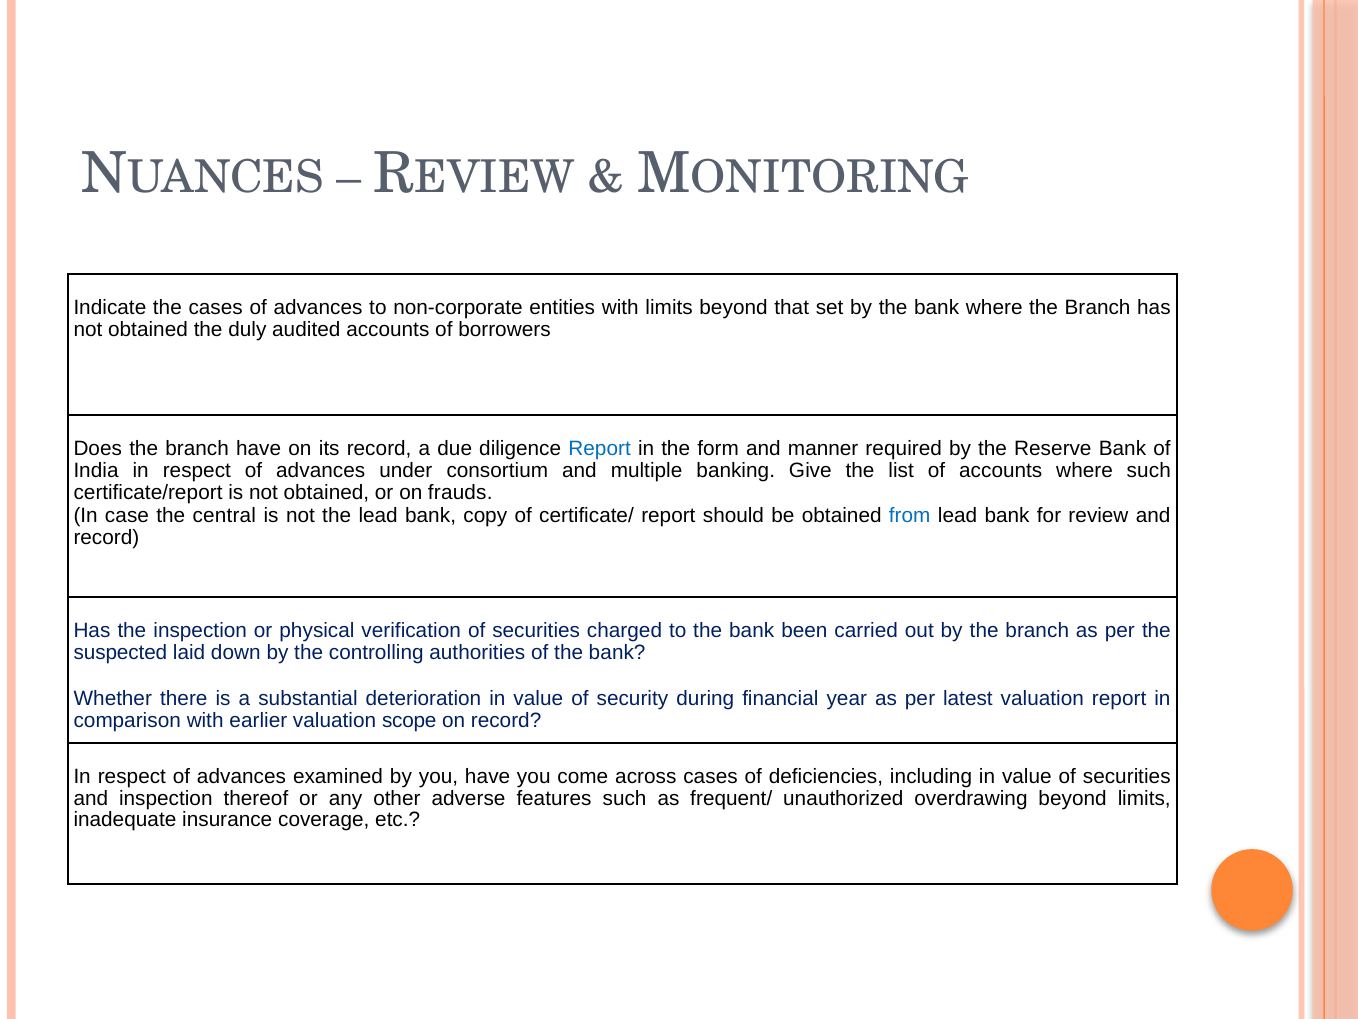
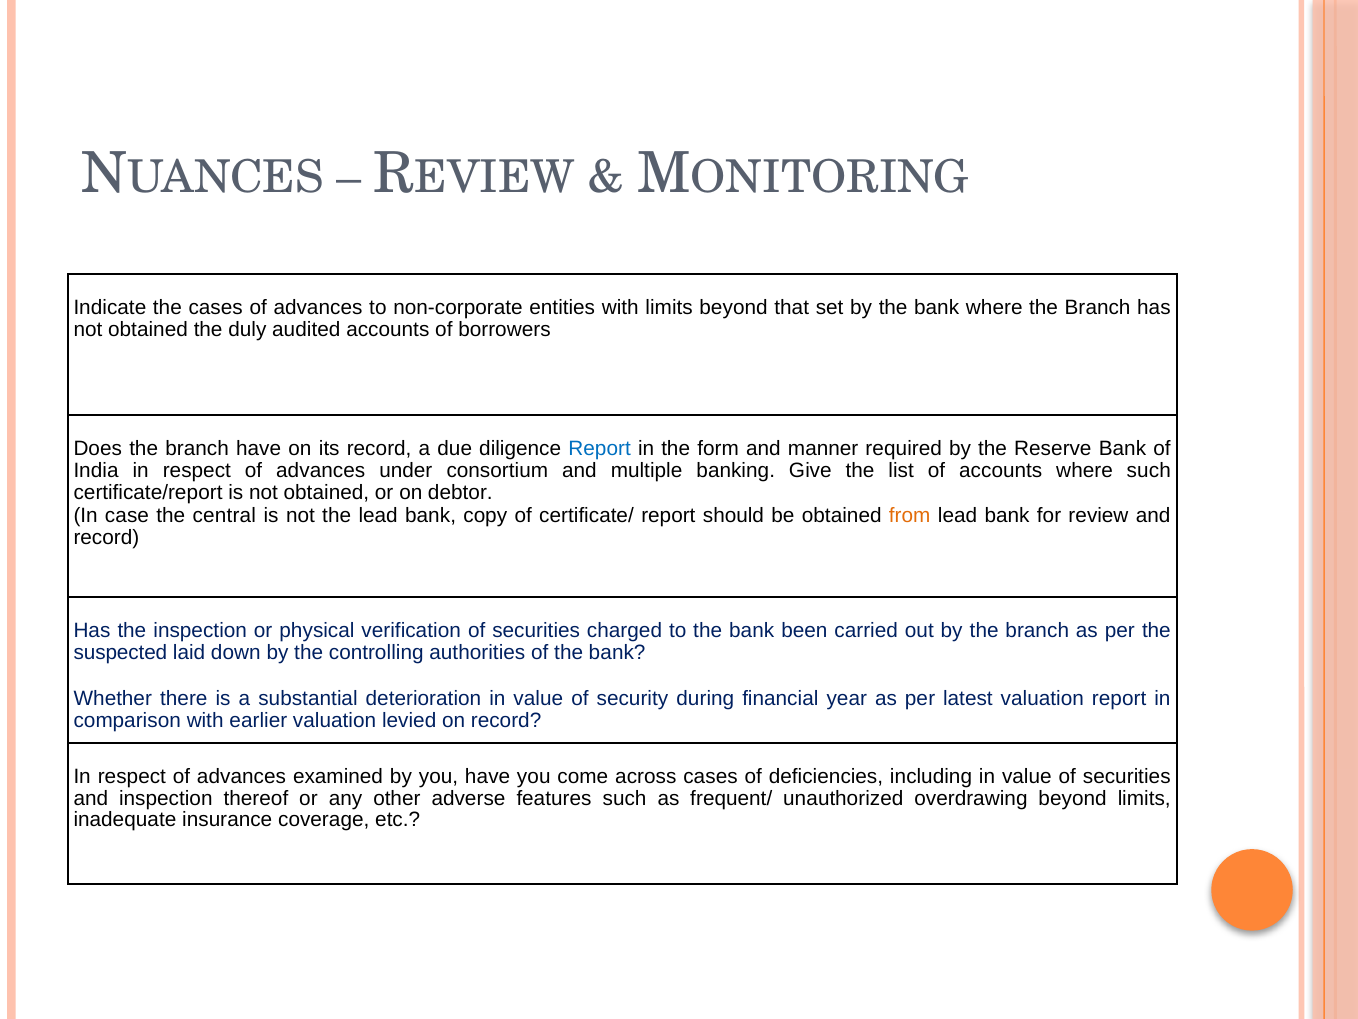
frauds: frauds -> debtor
from colour: blue -> orange
scope: scope -> levied
